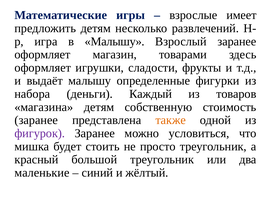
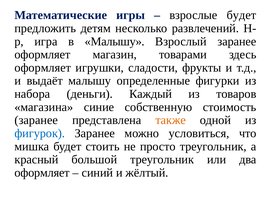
взрослые имеет: имеет -> будет
магазина детям: детям -> синие
фигурок colour: purple -> blue
маленькие at (42, 172): маленькие -> оформляет
